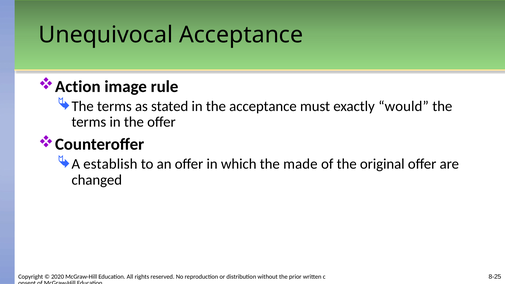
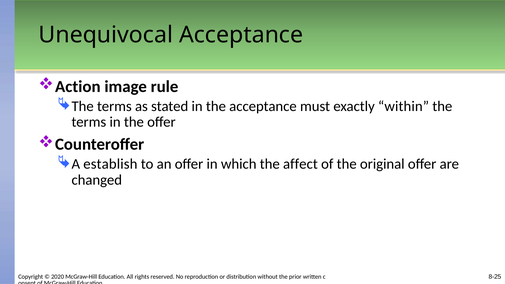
would: would -> within
made: made -> affect
